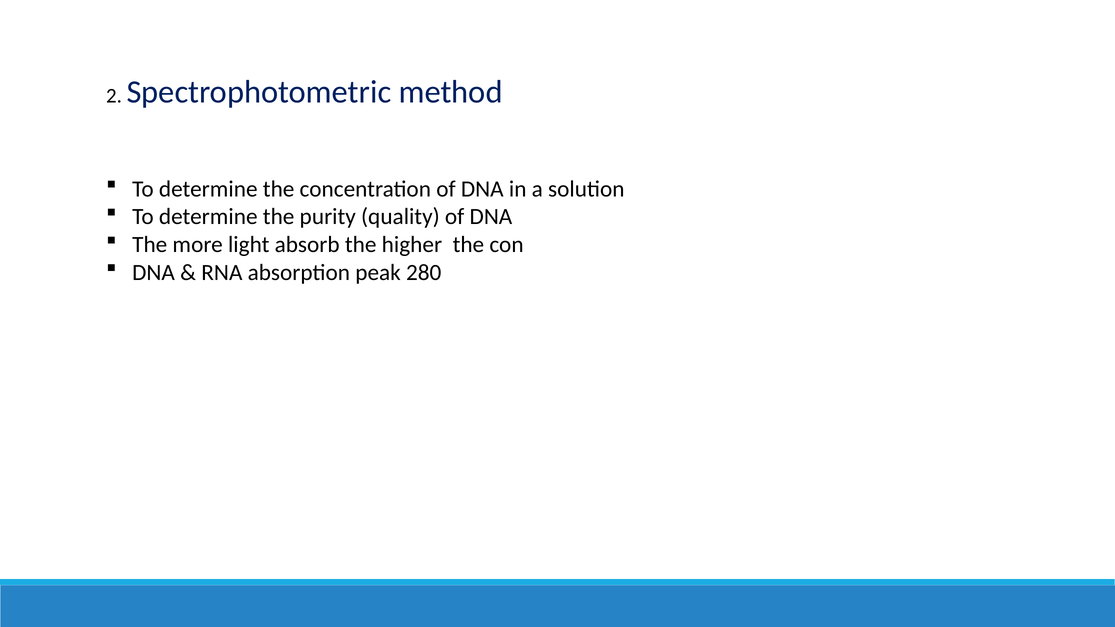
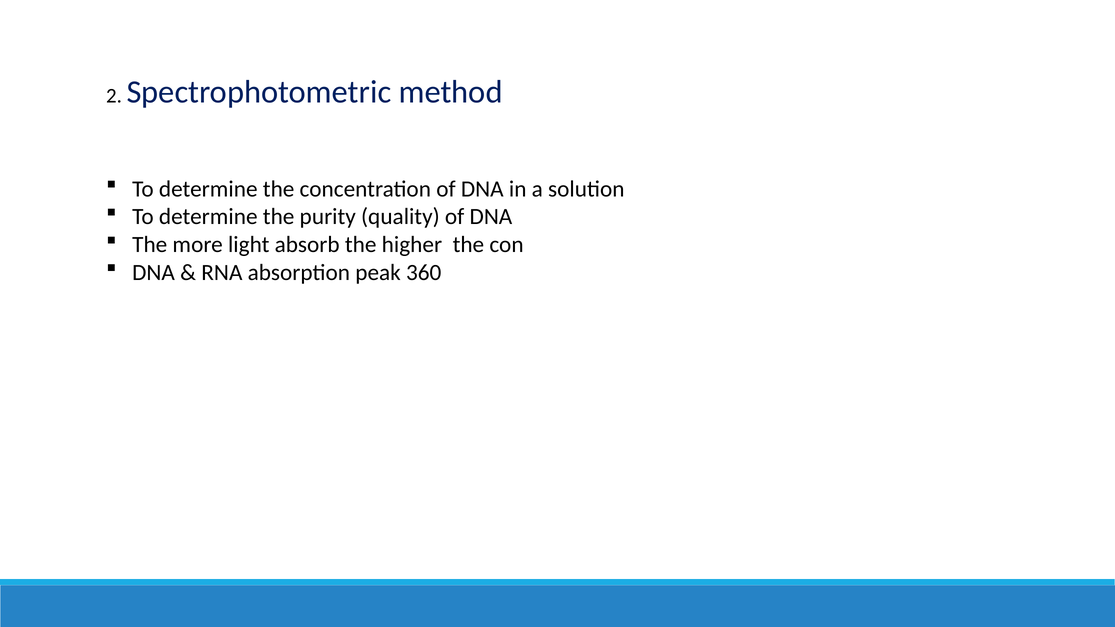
280: 280 -> 360
